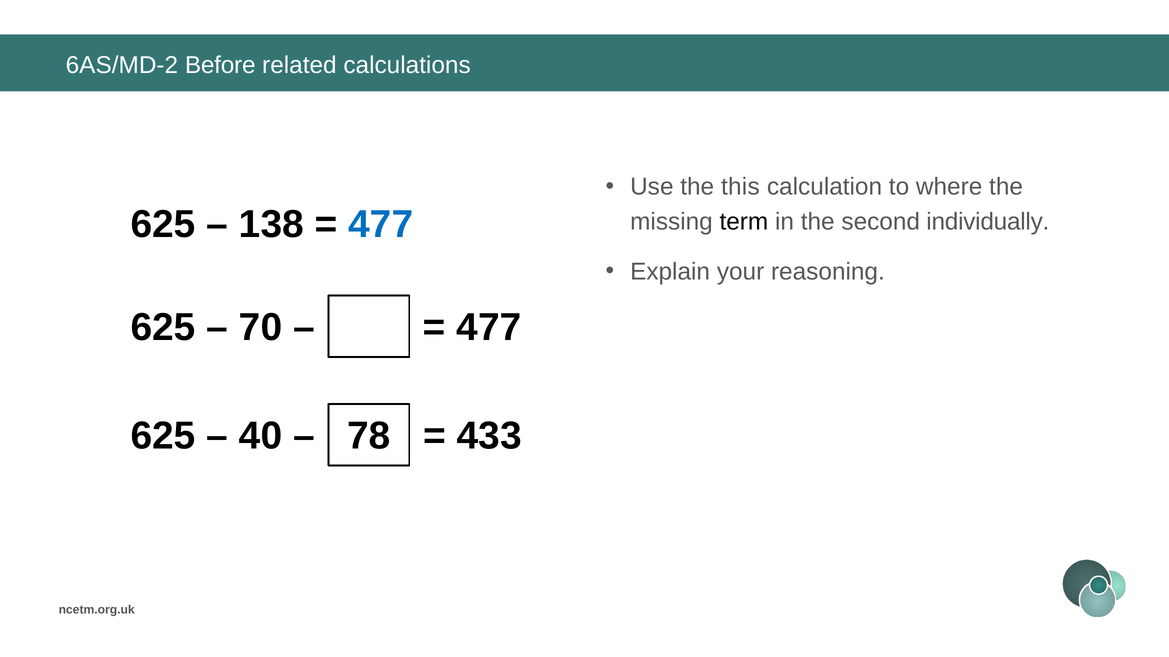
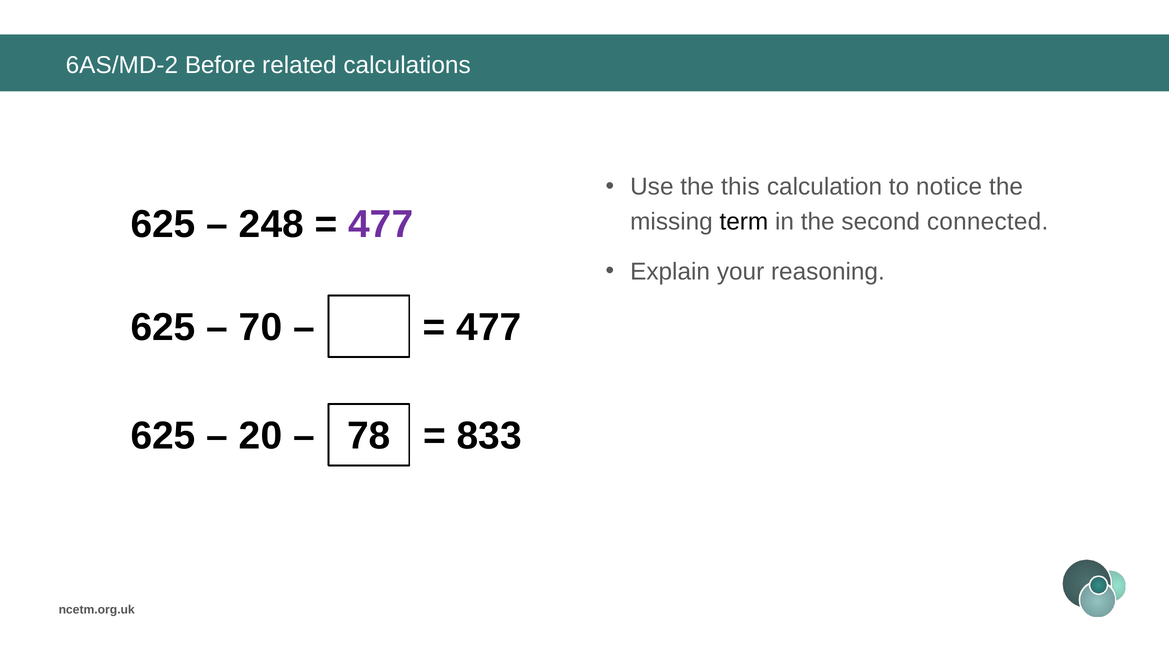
where: where -> notice
138: 138 -> 248
477 at (381, 224) colour: blue -> purple
individually: individually -> connected
40: 40 -> 20
433: 433 -> 833
